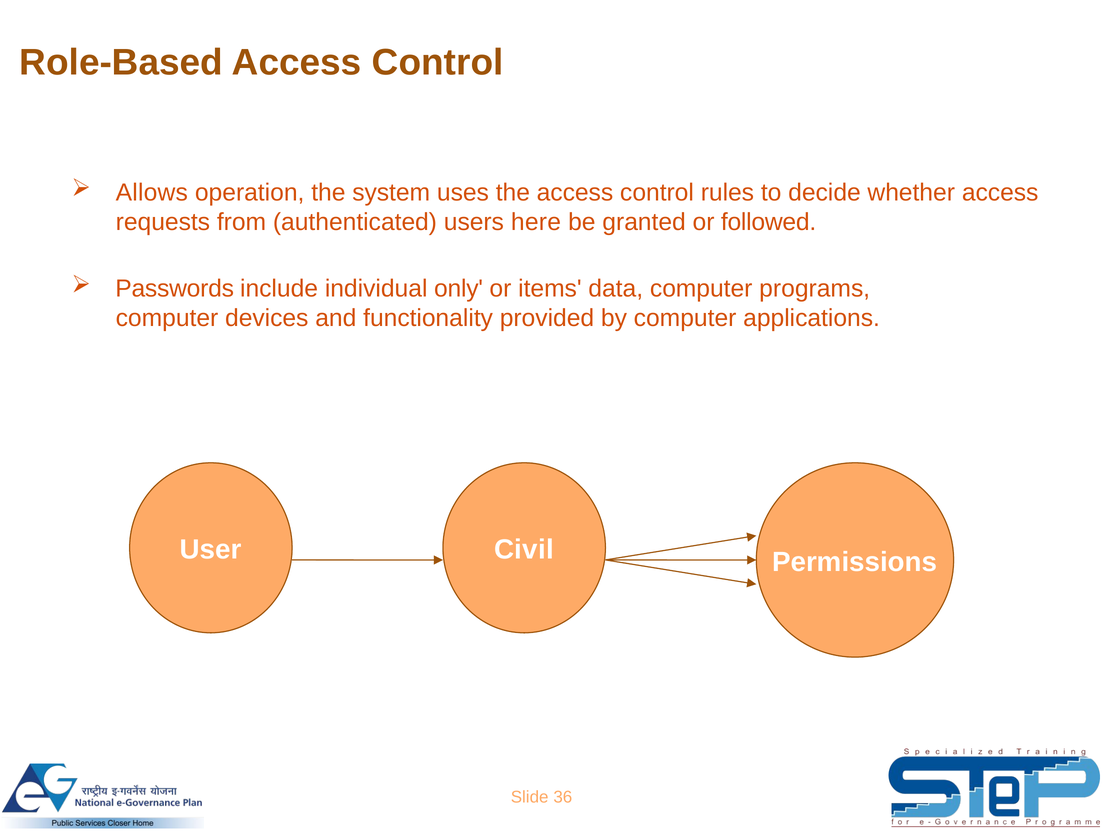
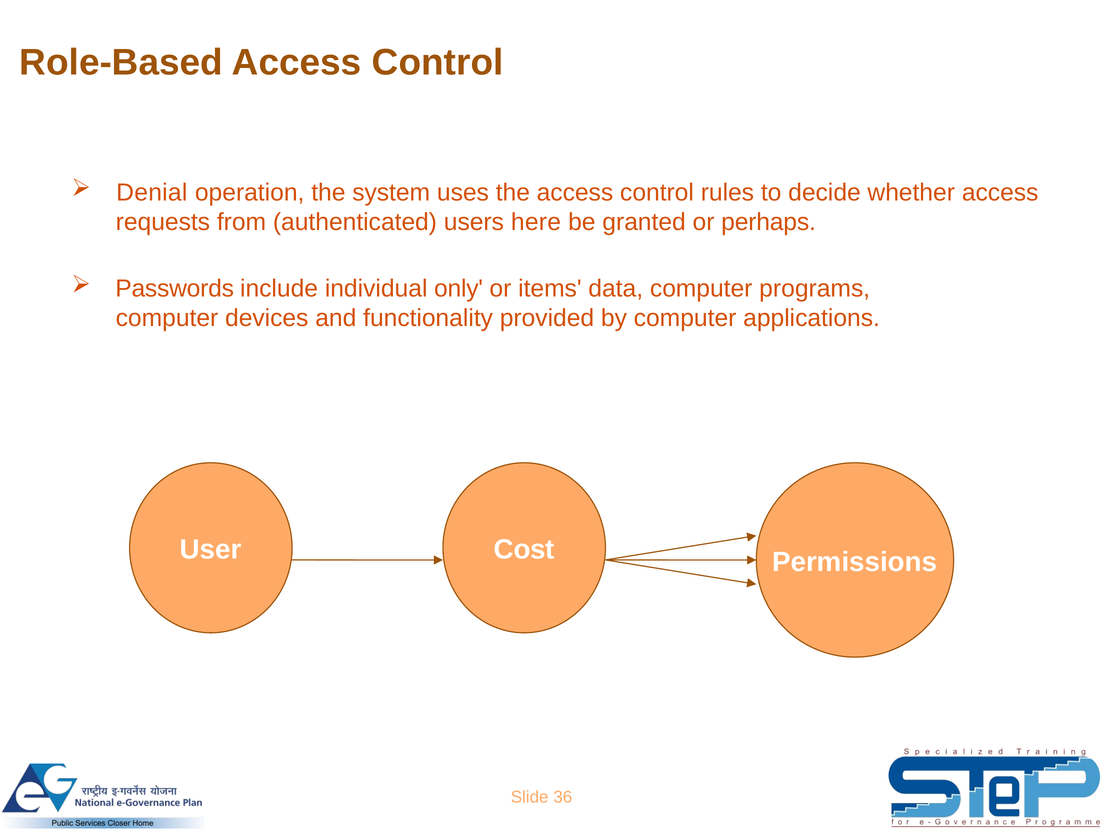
Allows: Allows -> Denial
followed: followed -> perhaps
Civil: Civil -> Cost
